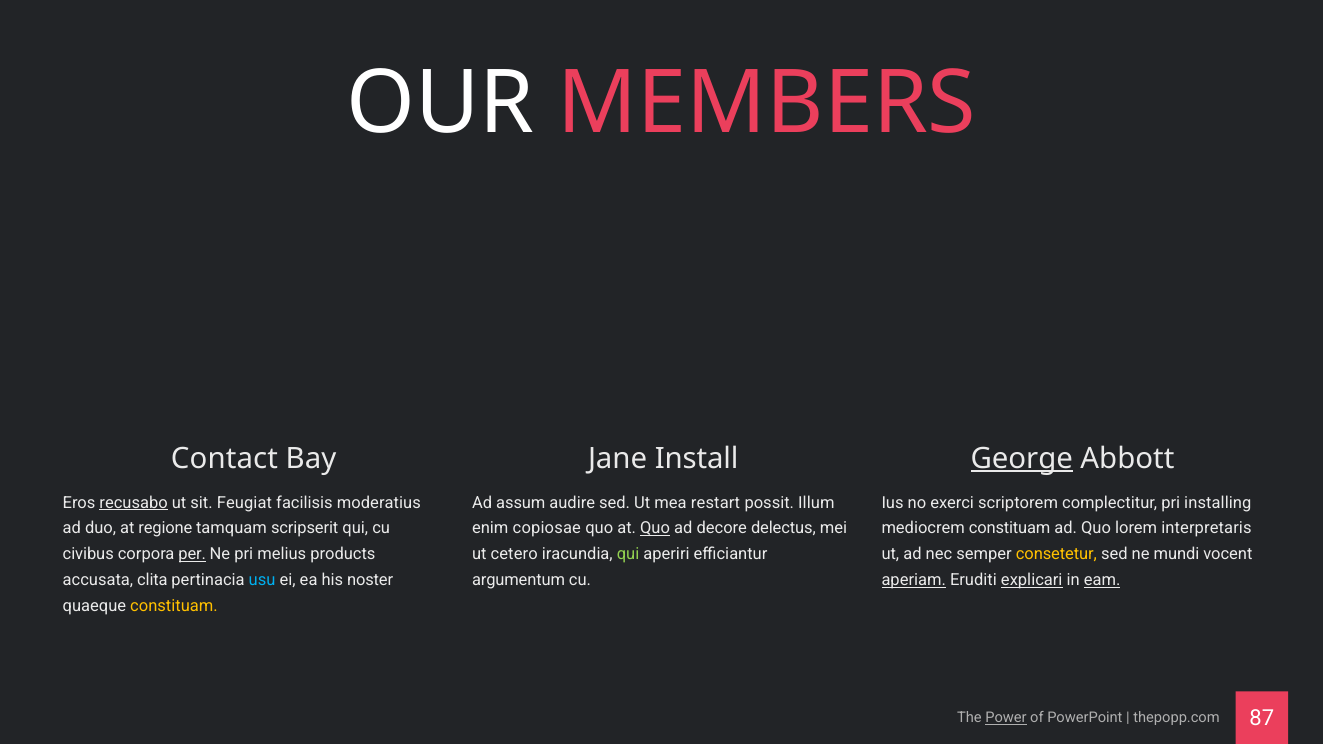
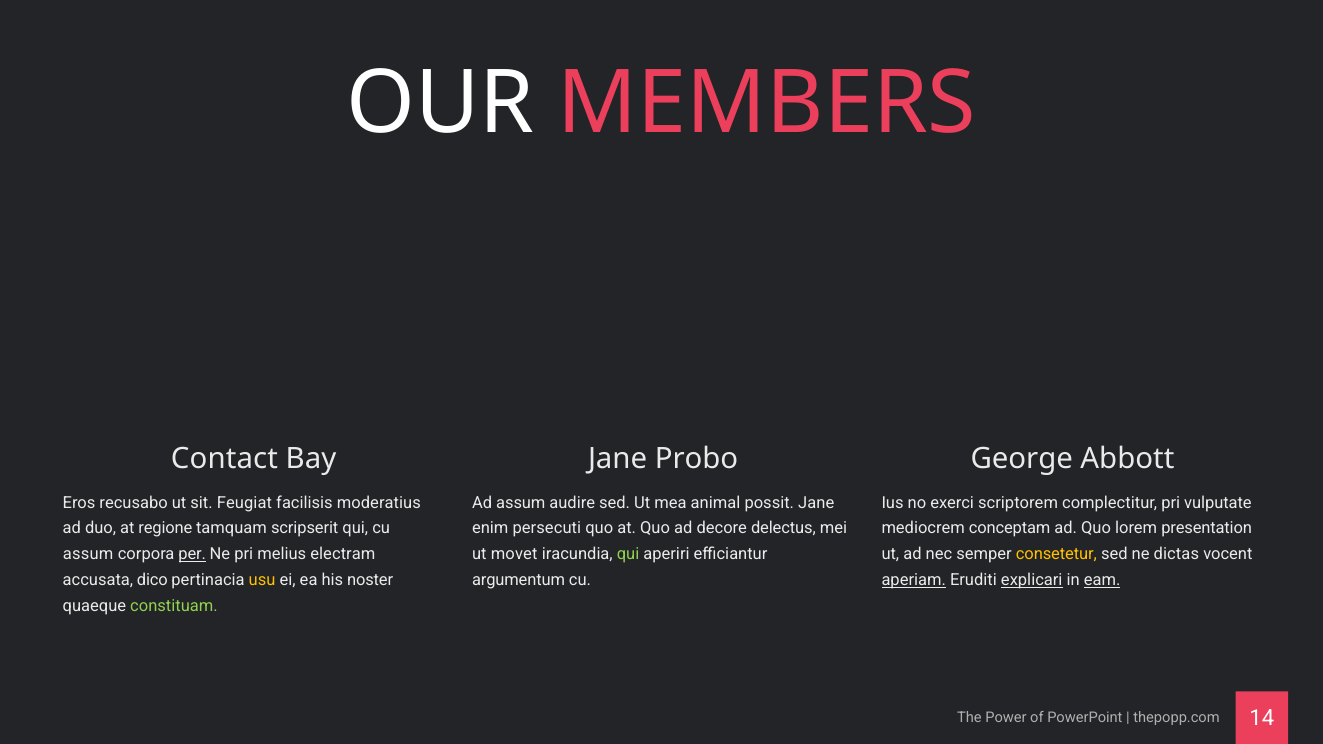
Install: Install -> Probo
George underline: present -> none
recusabo underline: present -> none
restart: restart -> animal
possit Illum: Illum -> Jane
installing: installing -> vulputate
copiosae: copiosae -> persecuti
Quo at (655, 528) underline: present -> none
mediocrem constituam: constituam -> conceptam
interpretaris: interpretaris -> presentation
civibus at (88, 554): civibus -> assum
products: products -> electram
cetero: cetero -> movet
mundi: mundi -> dictas
clita: clita -> dico
usu colour: light blue -> yellow
constituam at (174, 606) colour: yellow -> light green
Power underline: present -> none
87: 87 -> 14
